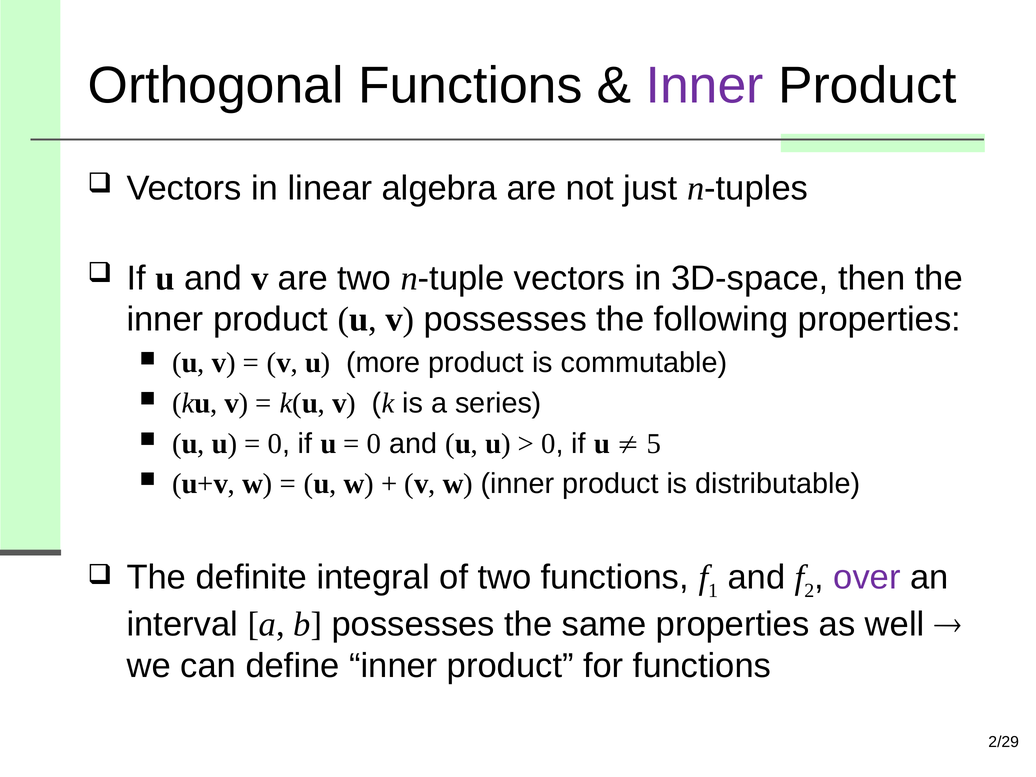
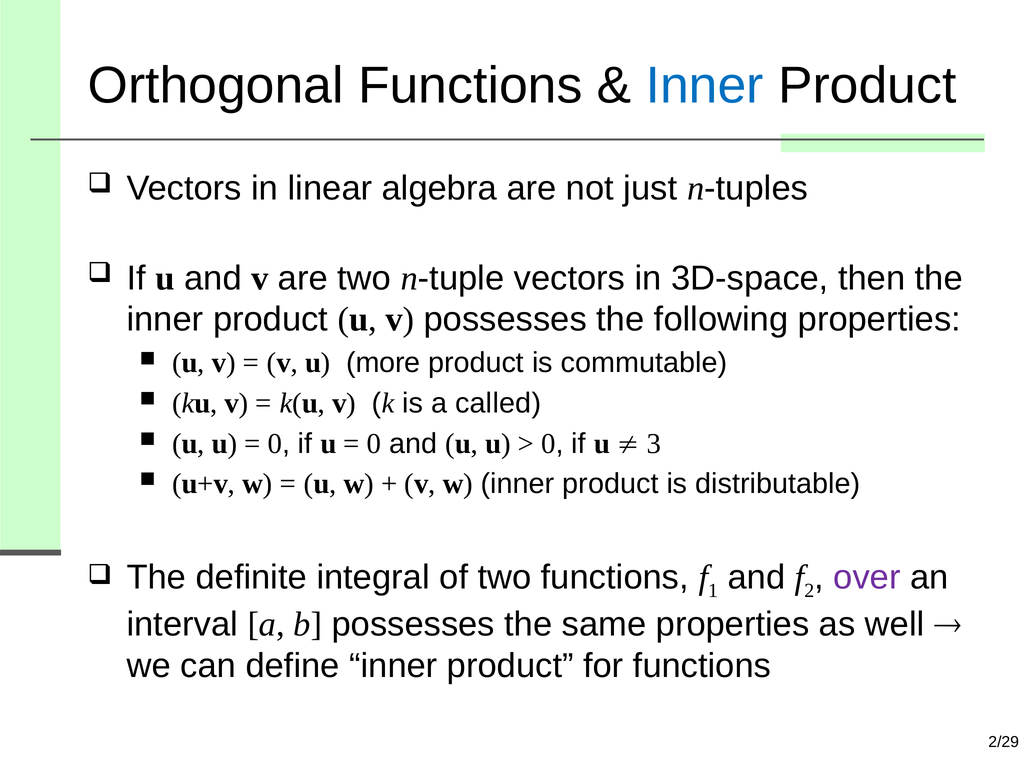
Inner at (705, 85) colour: purple -> blue
series: series -> called
5: 5 -> 3
